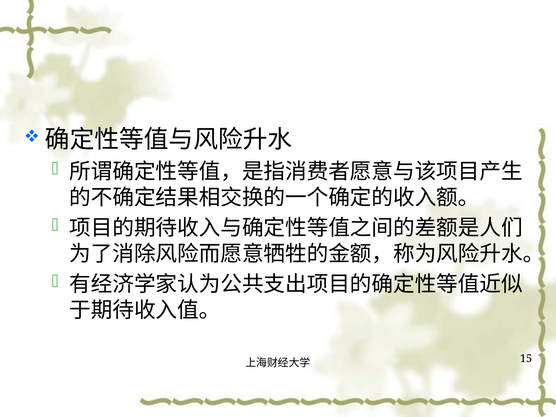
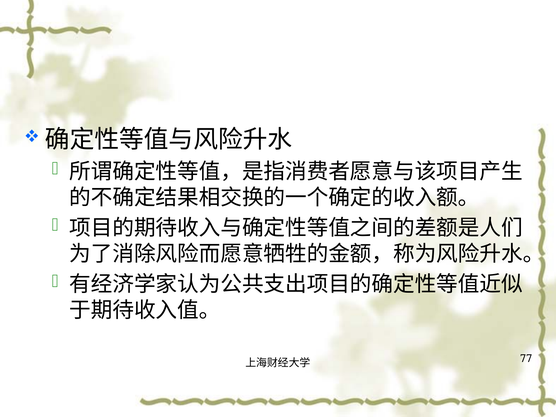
15: 15 -> 77
